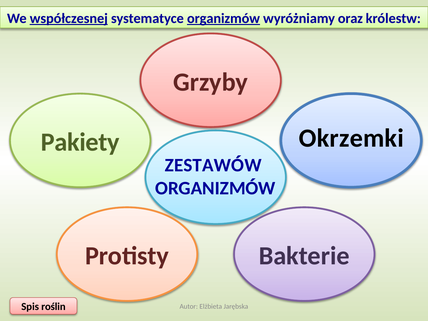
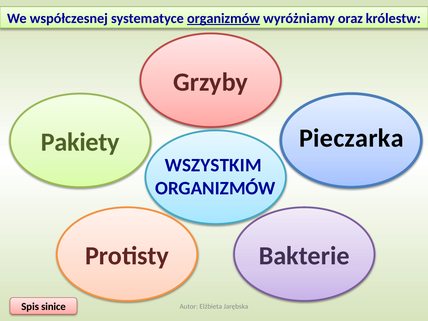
współczesnej underline: present -> none
Okrzemki: Okrzemki -> Pieczarka
ZESTAWÓW: ZESTAWÓW -> WSZYSTKIM
roślin: roślin -> sinice
